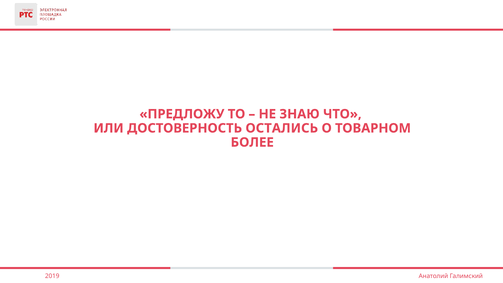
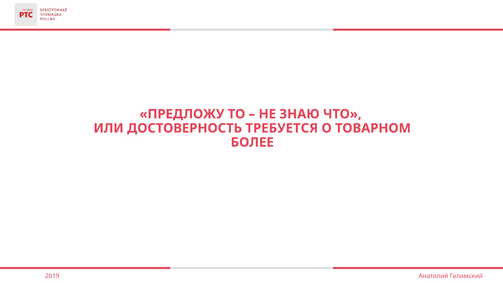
ОСТАЛИСЬ: ОСТАЛИСЬ -> ТРЕБУЕТСЯ
